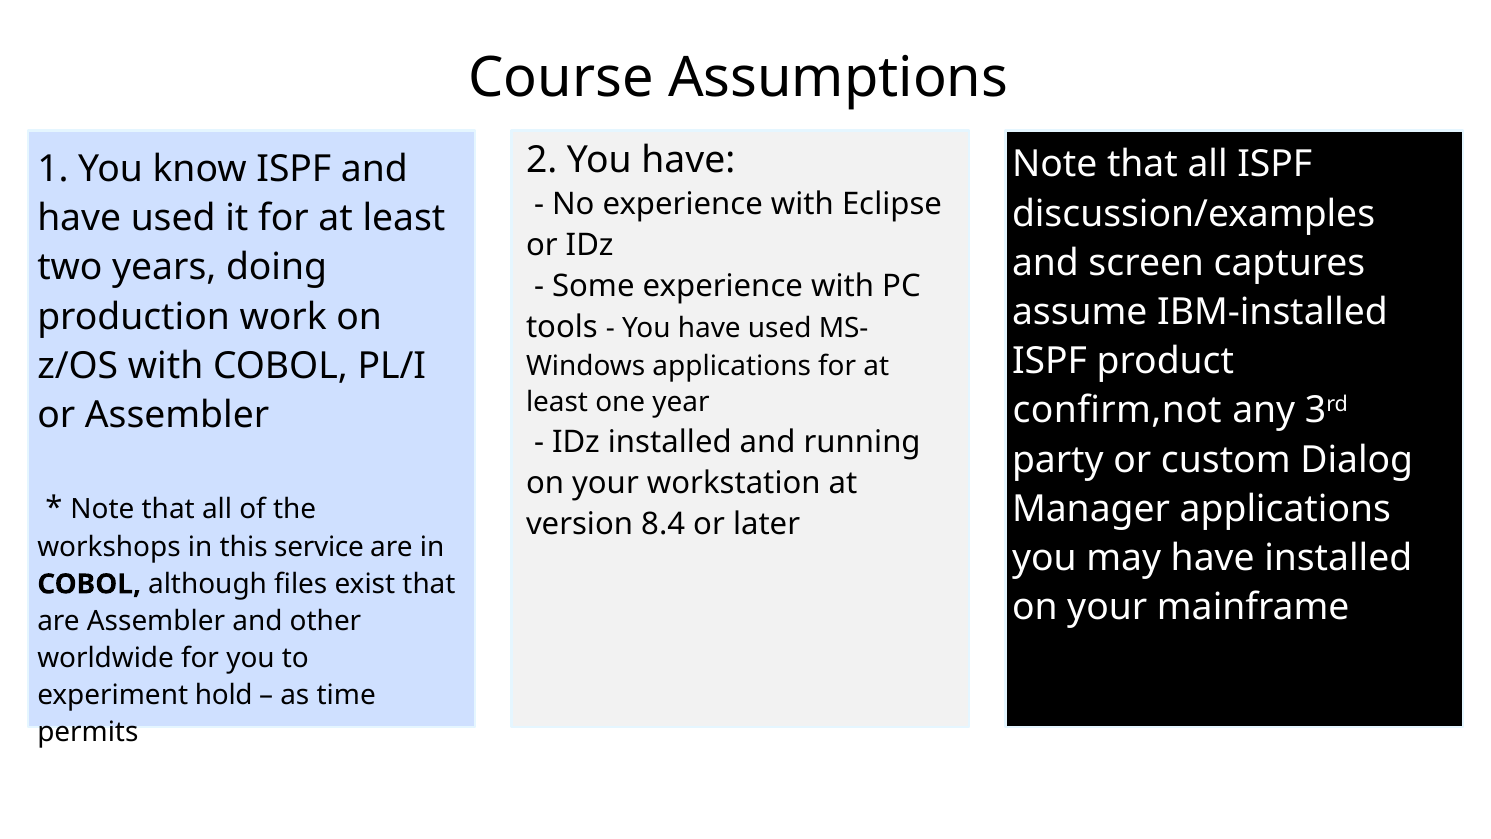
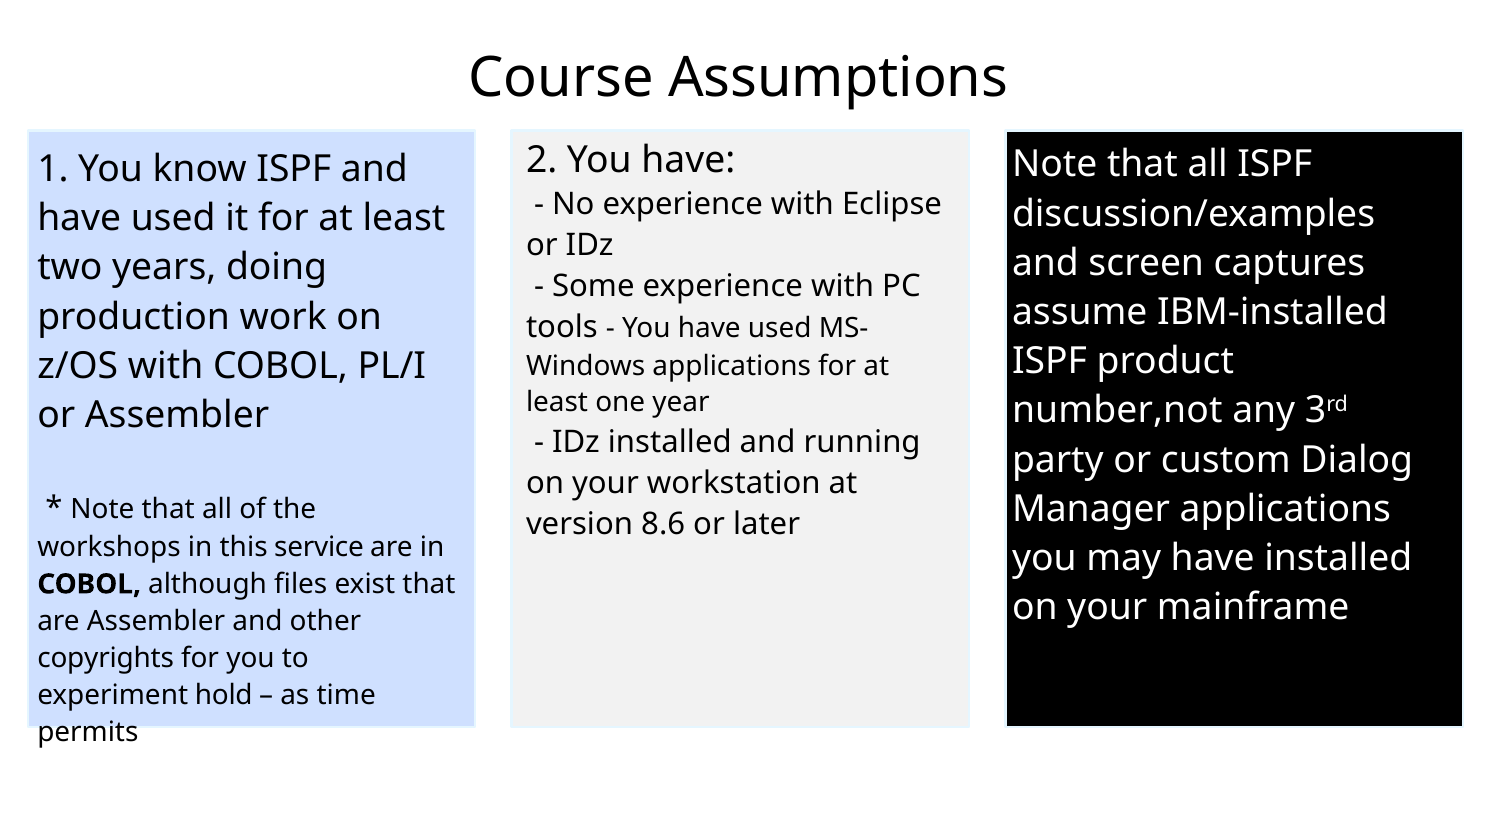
confirm,not: confirm,not -> number,not
8.4: 8.4 -> 8.6
worldwide: worldwide -> copyrights
